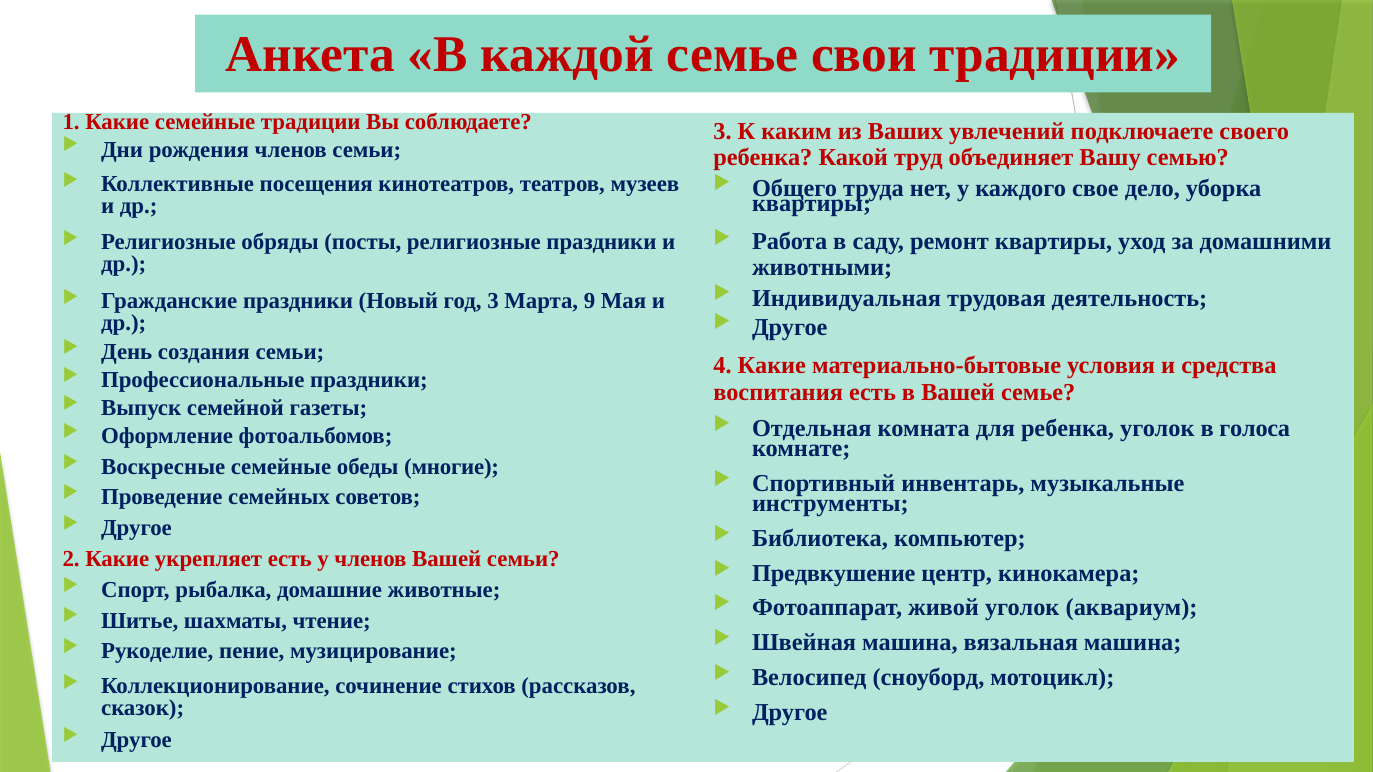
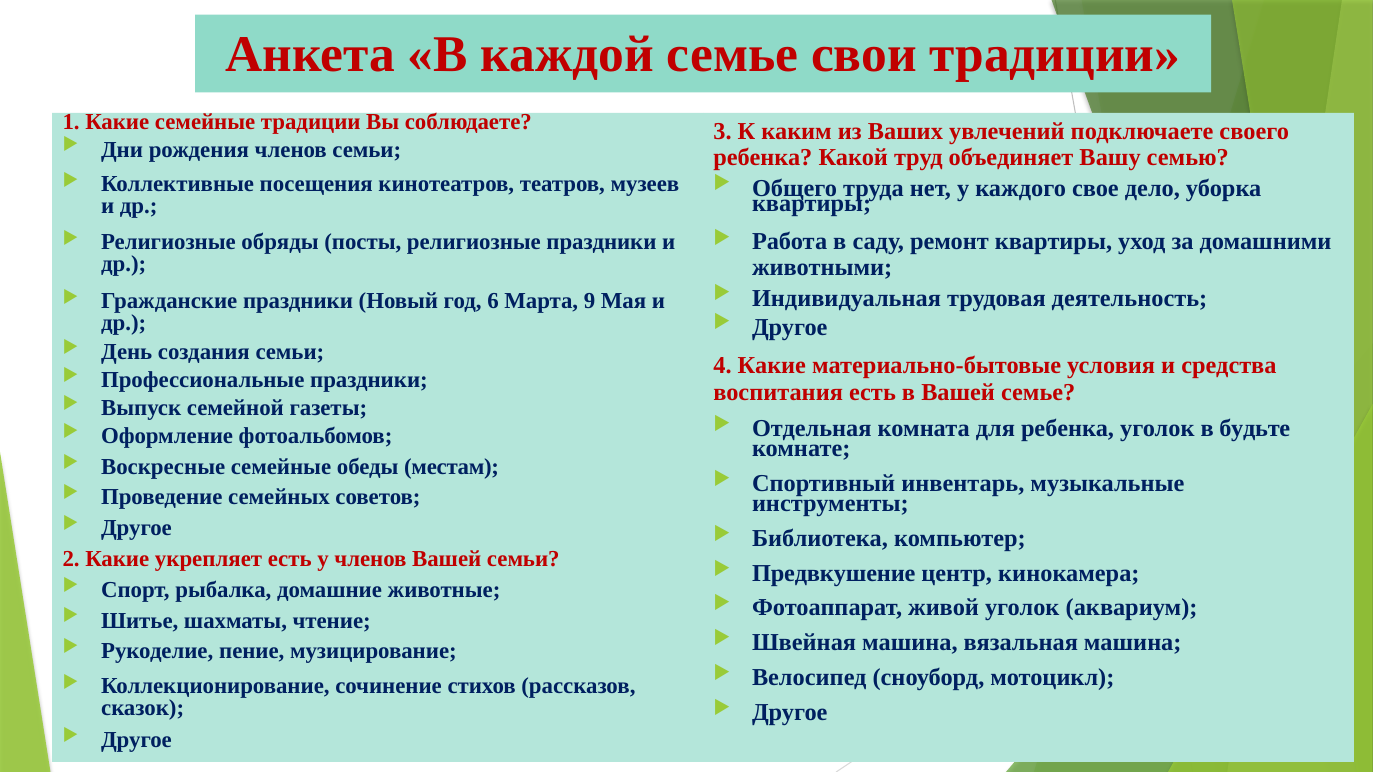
год 3: 3 -> 6
голоса: голоса -> будьте
многие: многие -> местам
